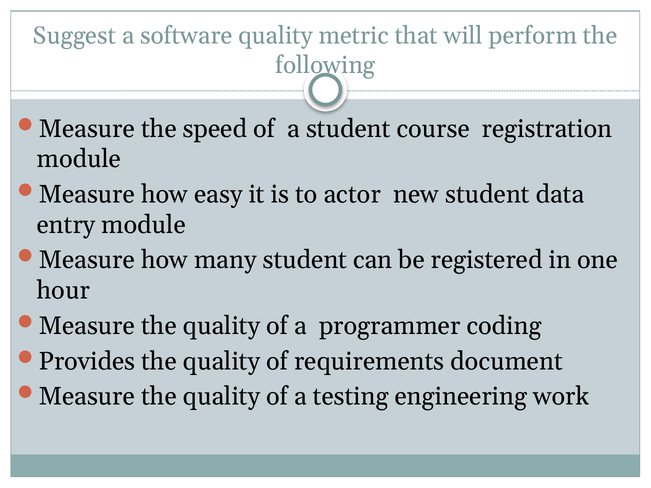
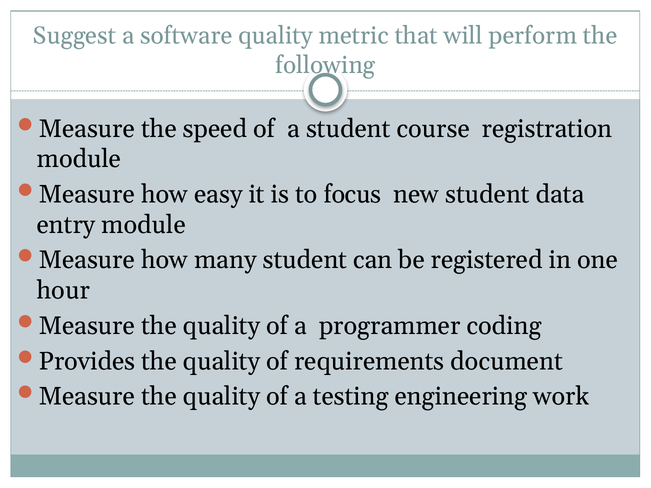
actor: actor -> focus
